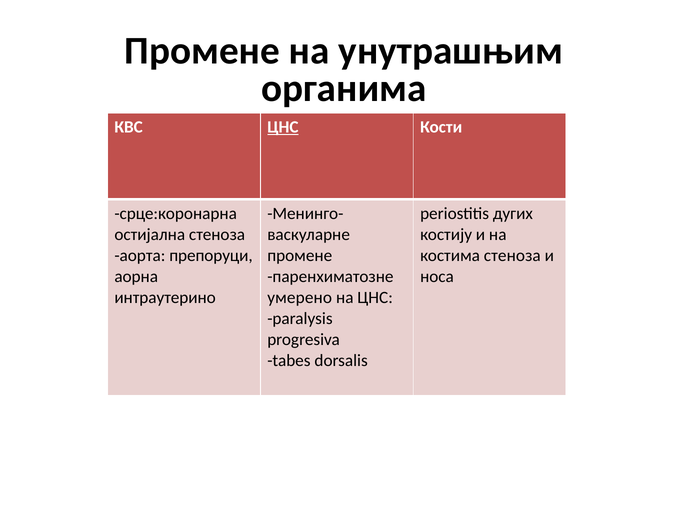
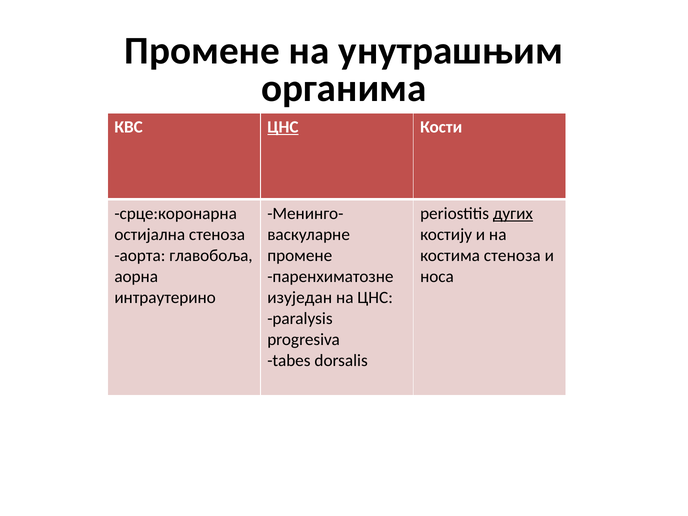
дугих underline: none -> present
препоруци: препоруци -> главобоља
умерено: умерено -> изуједан
